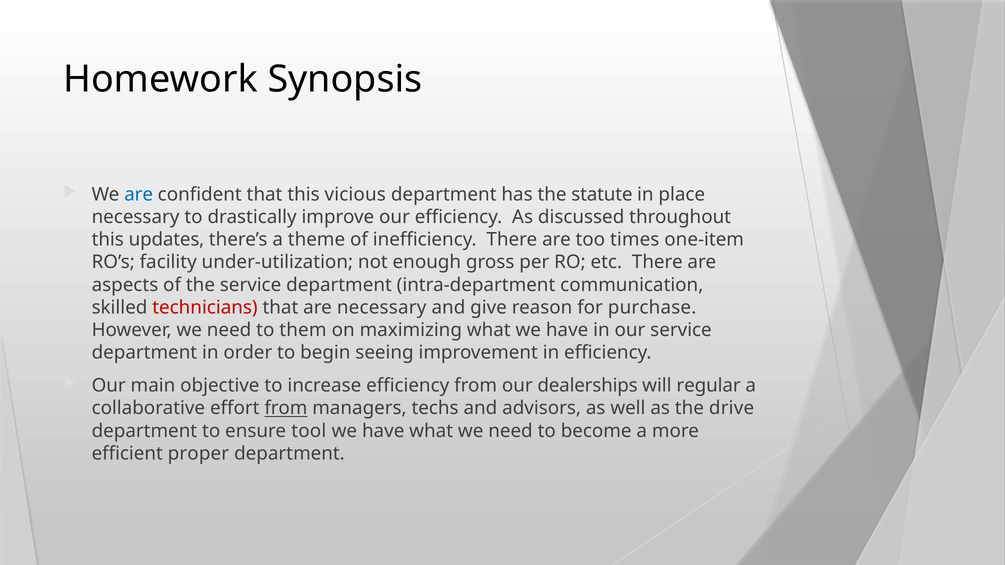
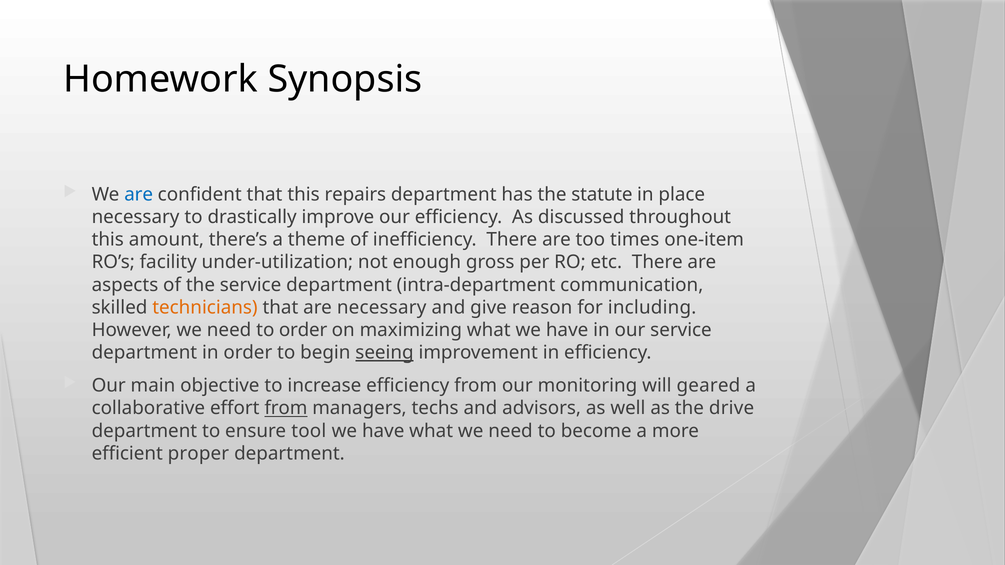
vicious: vicious -> repairs
updates: updates -> amount
technicians colour: red -> orange
purchase: purchase -> including
to them: them -> order
seeing underline: none -> present
dealerships: dealerships -> monitoring
regular: regular -> geared
